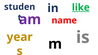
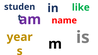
like underline: present -> none
